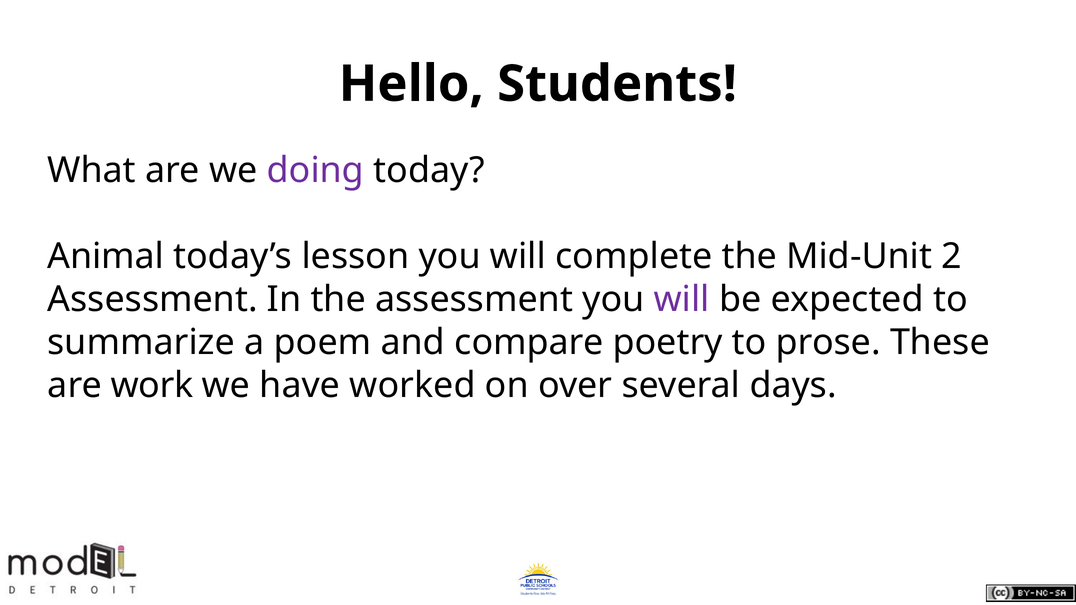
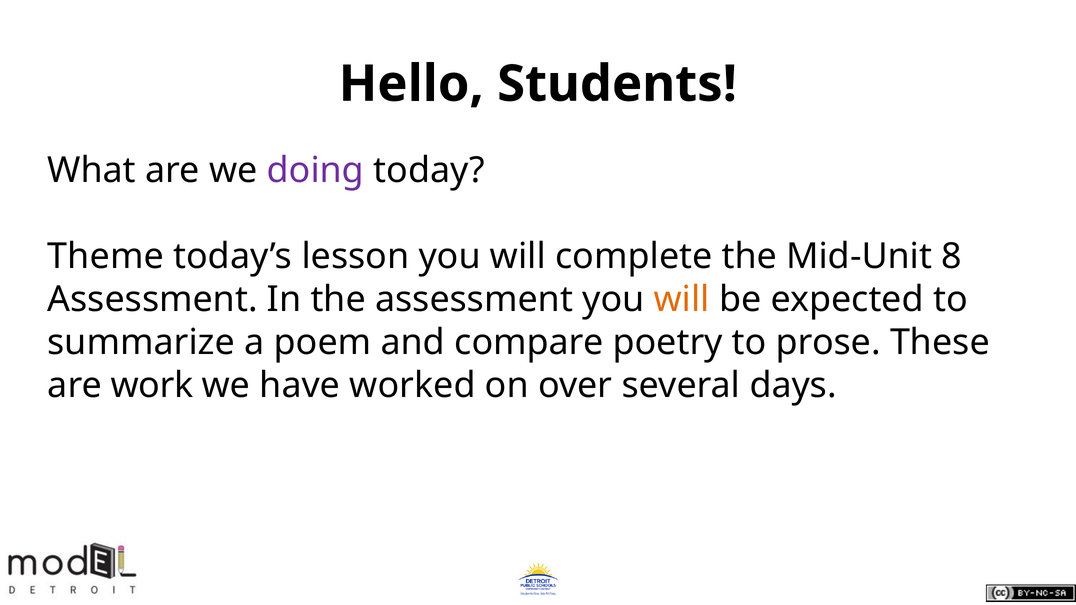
Animal: Animal -> Theme
2: 2 -> 8
will at (682, 300) colour: purple -> orange
